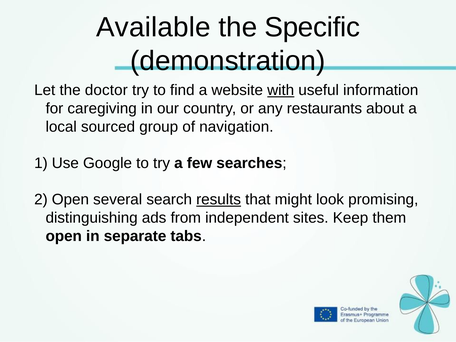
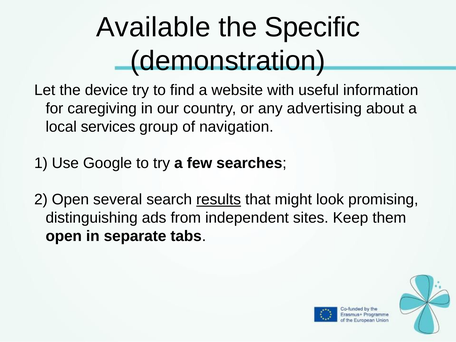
doctor: doctor -> device
with underline: present -> none
restaurants: restaurants -> advertising
sourced: sourced -> services
